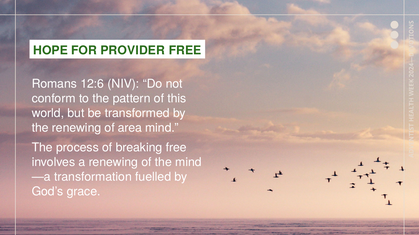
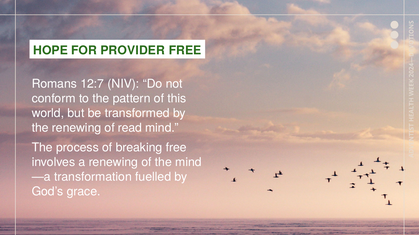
12:6: 12:6 -> 12:7
area: area -> read
